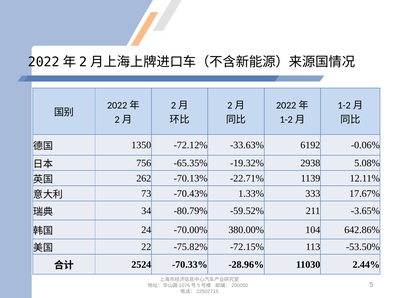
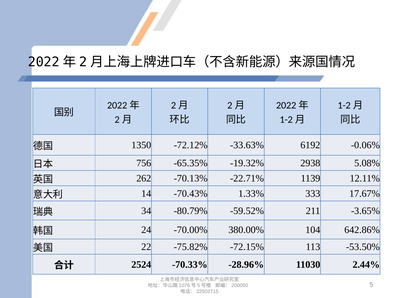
73: 73 -> 14
